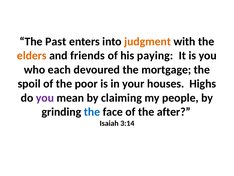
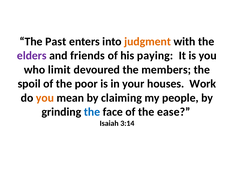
elders colour: orange -> purple
each: each -> limit
mortgage: mortgage -> members
Highs: Highs -> Work
you at (45, 98) colour: purple -> orange
after: after -> ease
